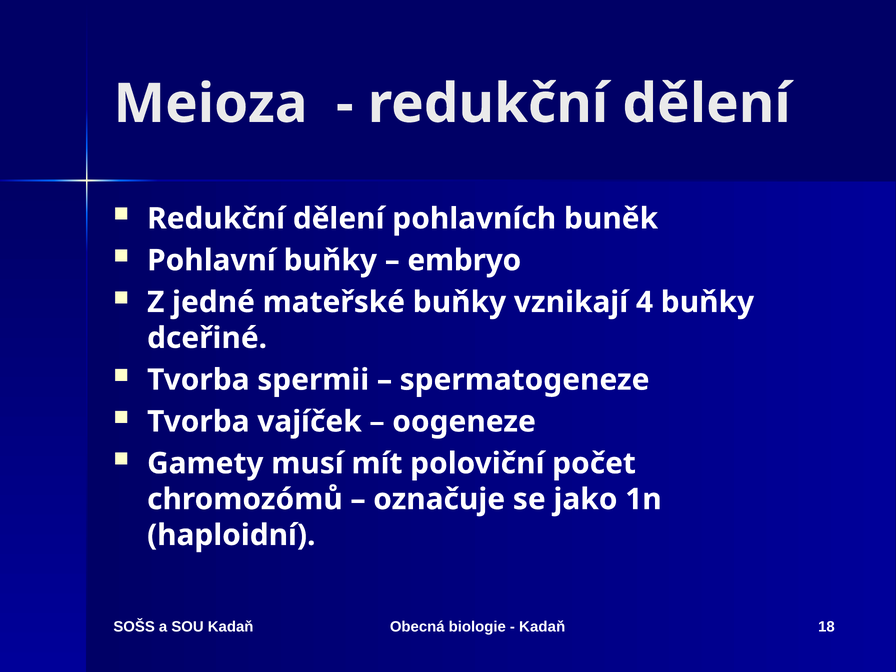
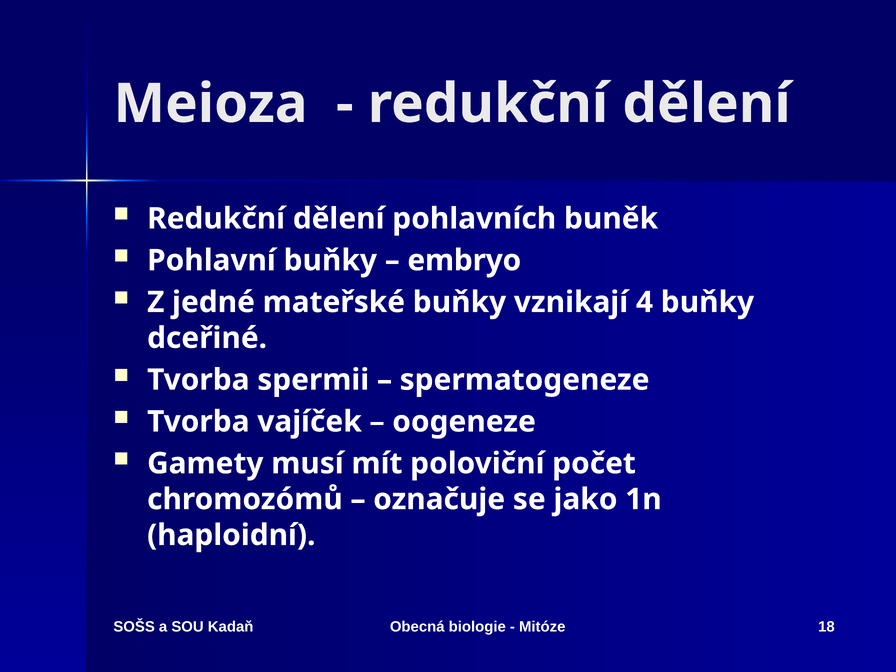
Kadaň at (542, 627): Kadaň -> Mitóze
